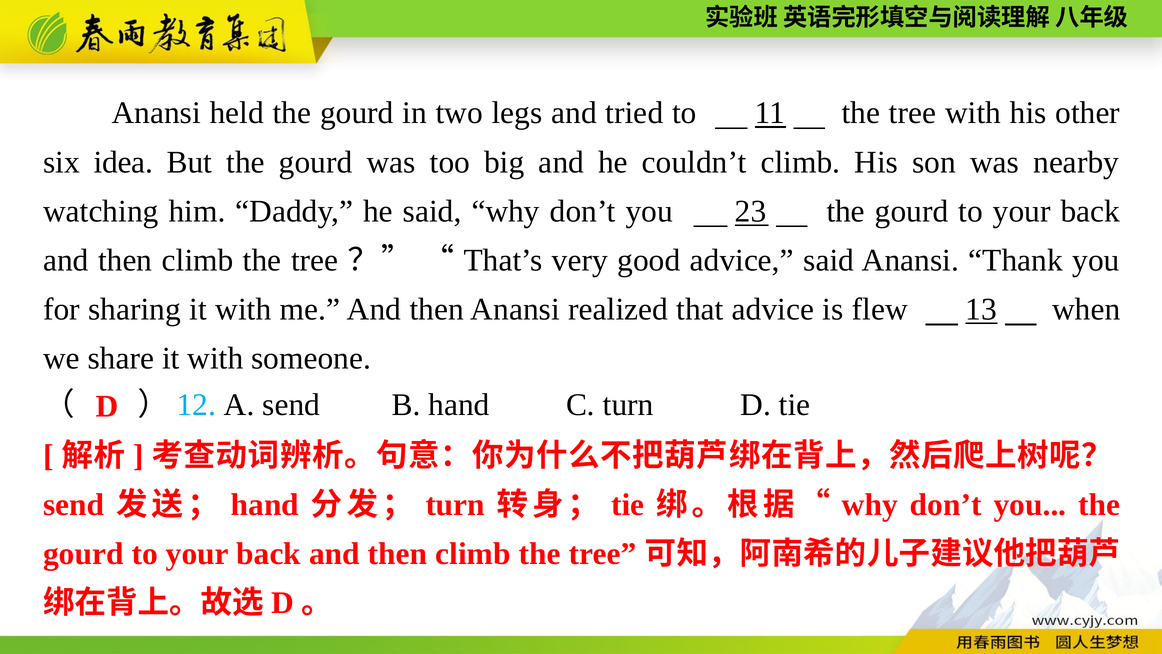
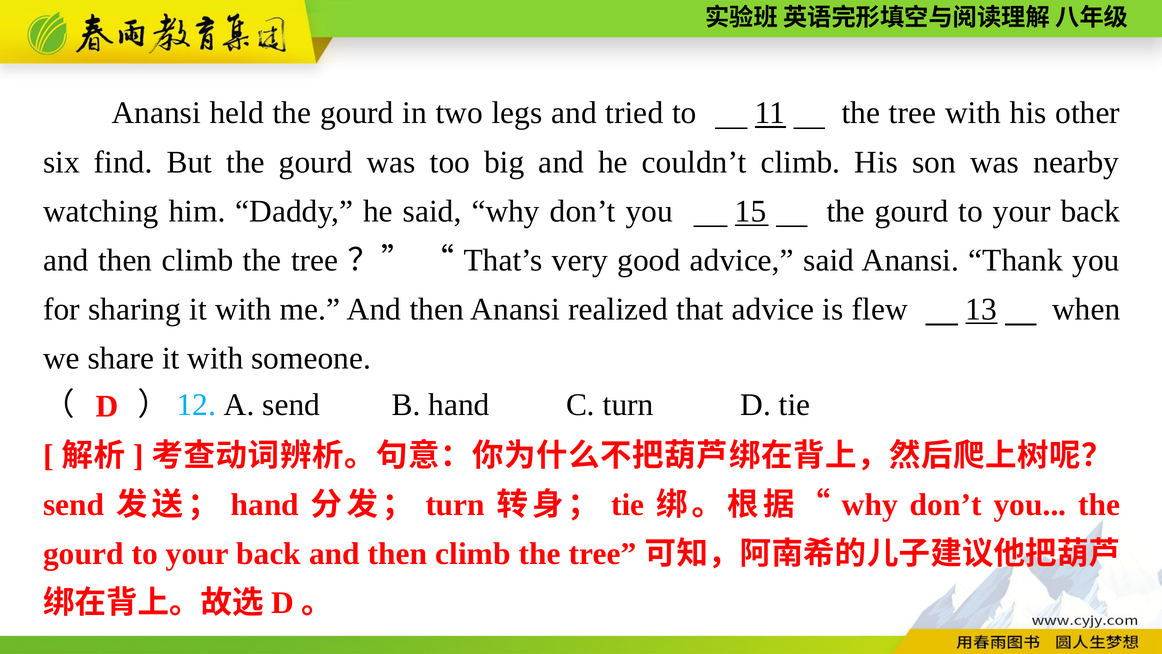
idea: idea -> find
23: 23 -> 15
